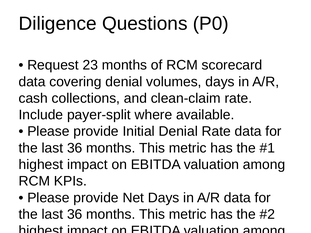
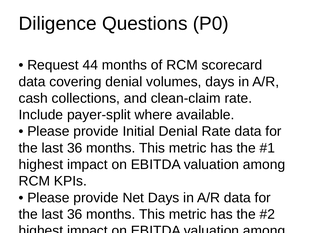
23: 23 -> 44
